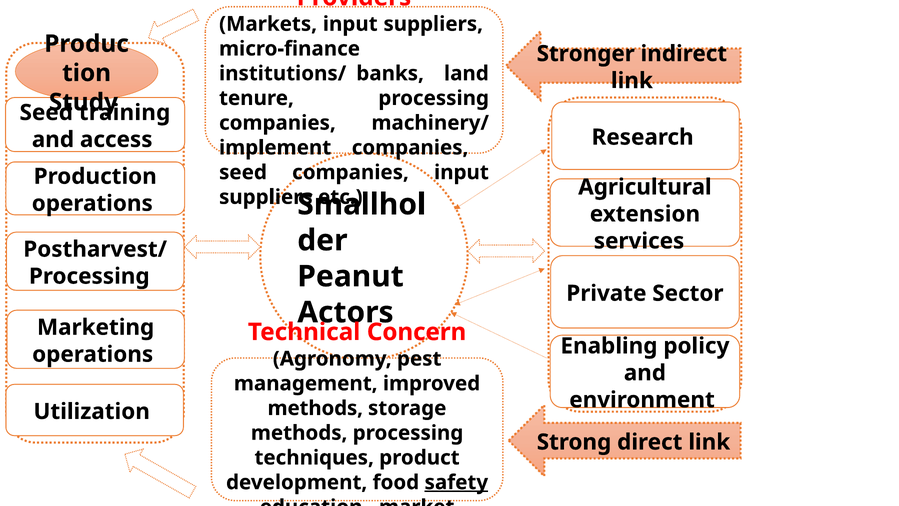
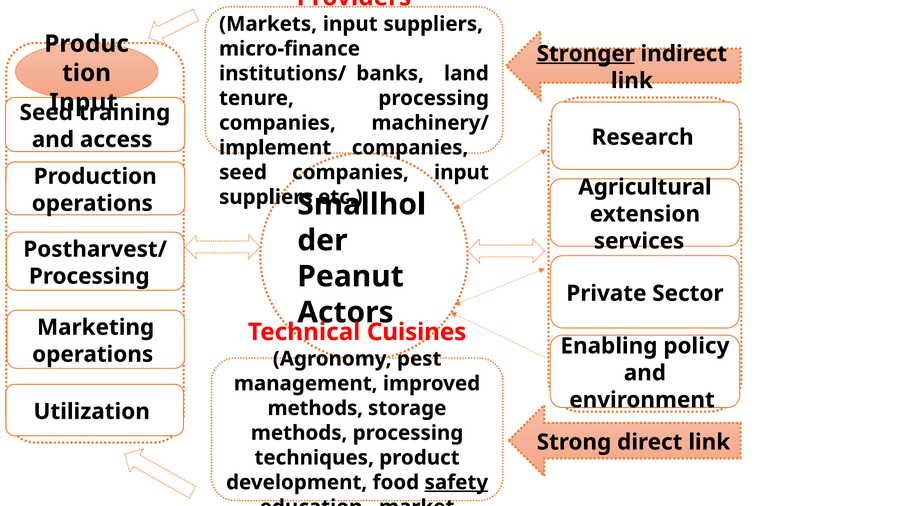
Stronger underline: none -> present
Study at (83, 102): Study -> Input
Concern: Concern -> Cuisines
